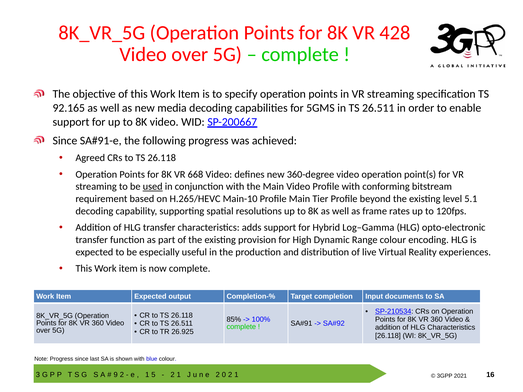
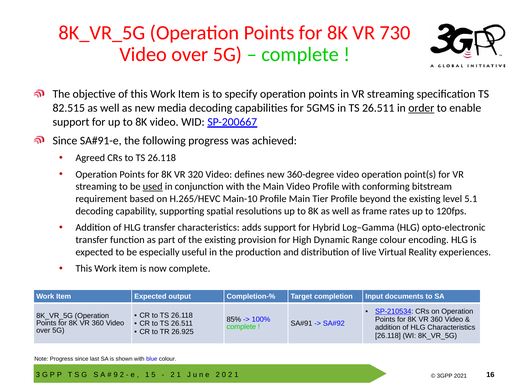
428: 428 -> 730
92.165: 92.165 -> 82.515
order underline: none -> present
668: 668 -> 320
